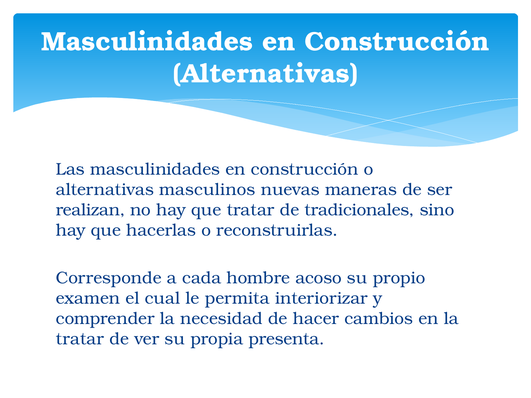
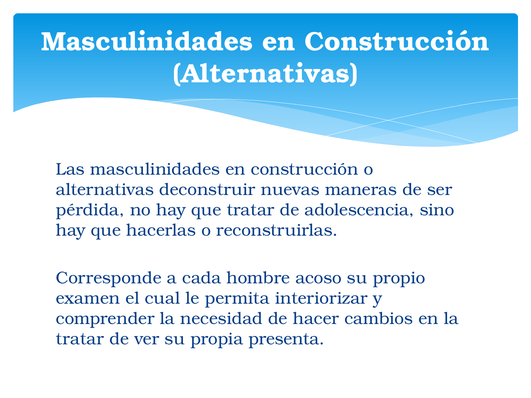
masculinos: masculinos -> deconstruir
realizan: realizan -> pérdida
tradicionales: tradicionales -> adolescencia
